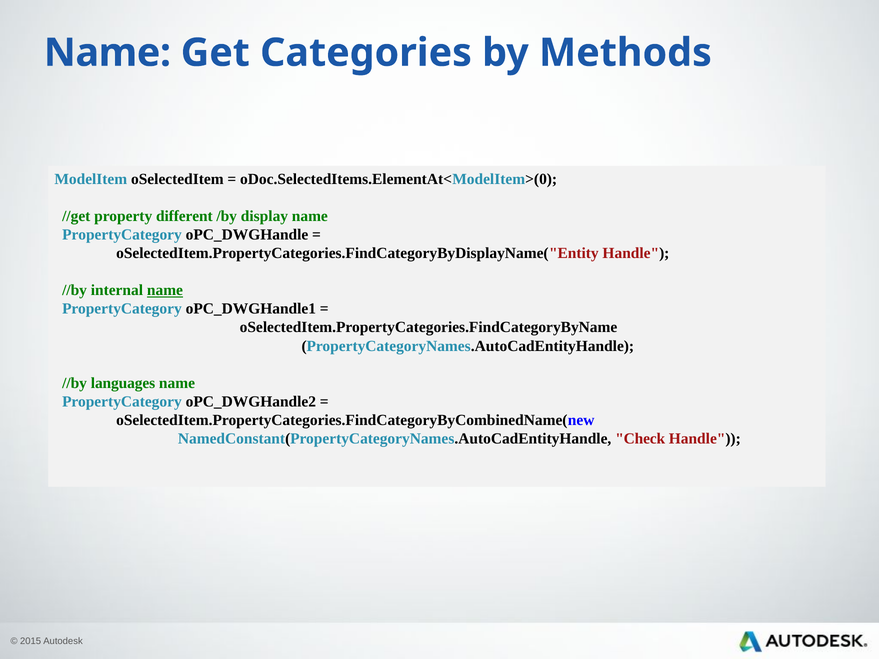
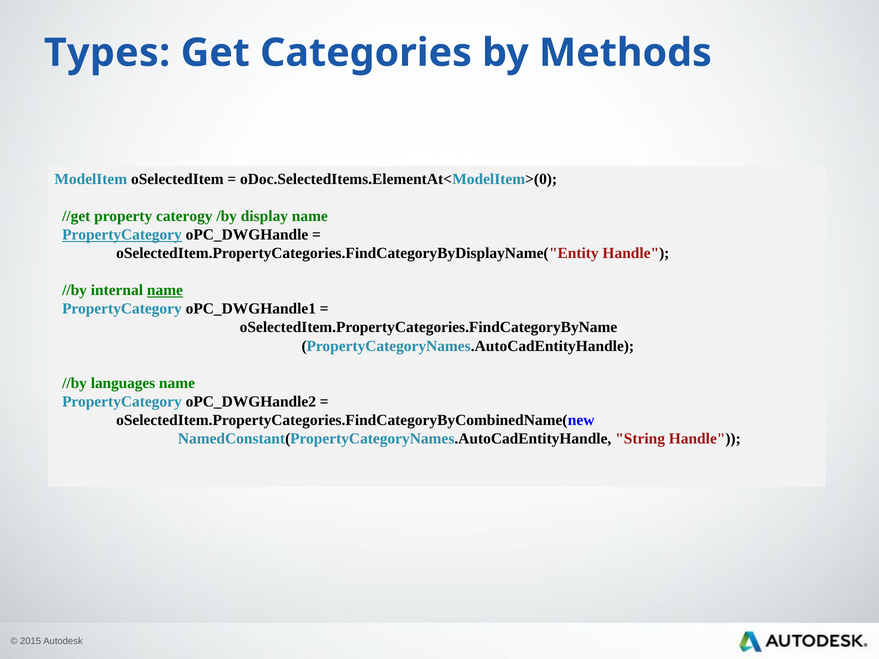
Name at (107, 53): Name -> Types
different: different -> caterogy
PropertyCategory at (122, 235) underline: none -> present
Check: Check -> String
